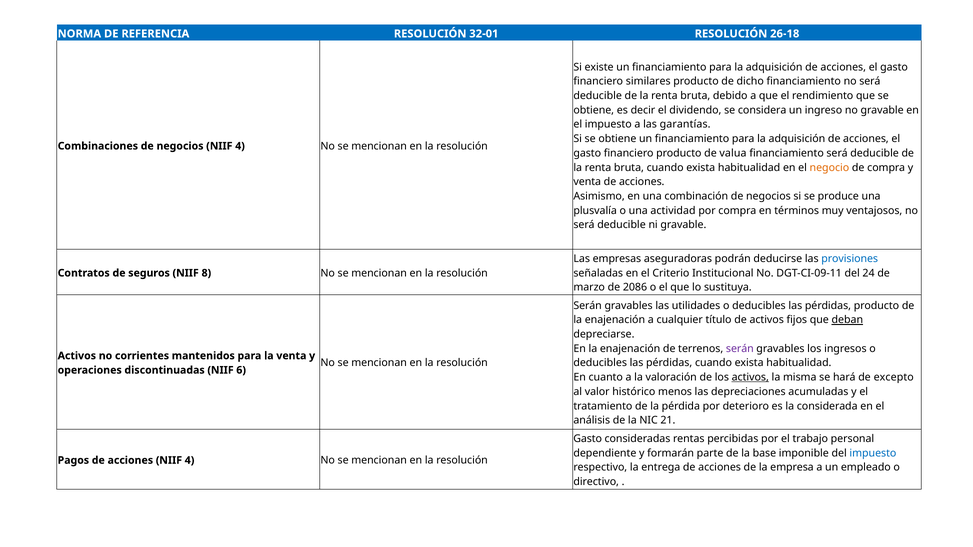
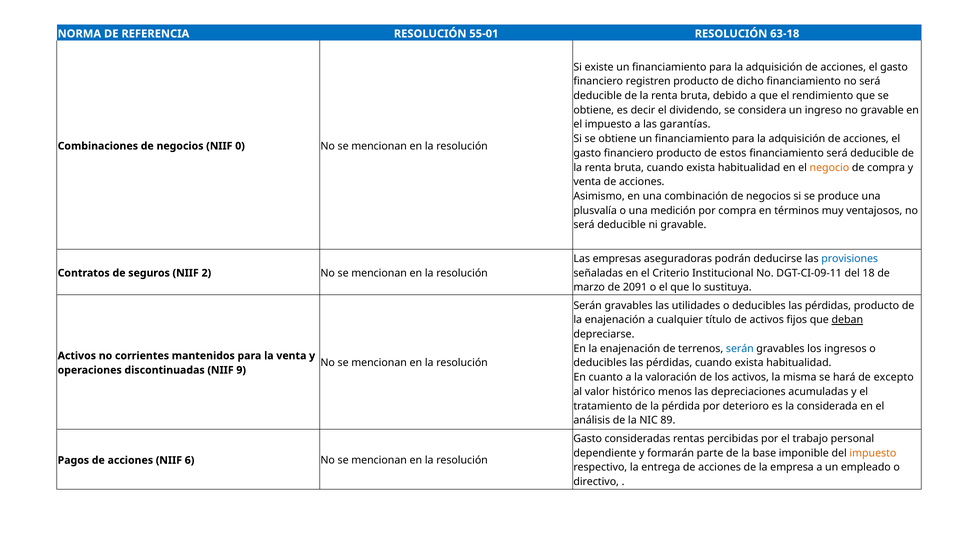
32-01: 32-01 -> 55-01
26-18: 26-18 -> 63-18
similares: similares -> registren
negocios NIIF 4: 4 -> 0
valua: valua -> estos
actividad: actividad -> medición
24: 24 -> 18
8: 8 -> 2
2086: 2086 -> 2091
serán at (740, 349) colour: purple -> blue
6: 6 -> 9
activos at (750, 378) underline: present -> none
21: 21 -> 89
impuesto at (873, 453) colour: blue -> orange
acciones NIIF 4: 4 -> 6
